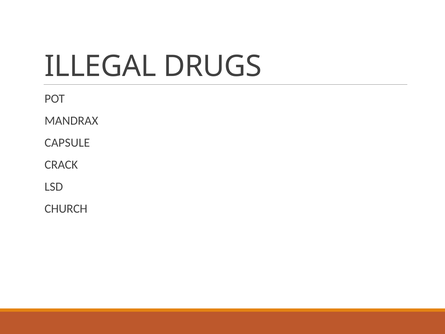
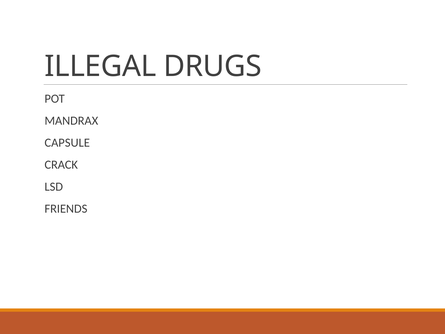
CHURCH: CHURCH -> FRIENDS
